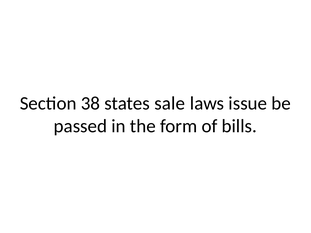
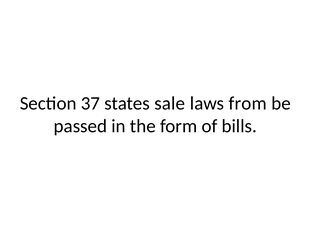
38: 38 -> 37
issue: issue -> from
